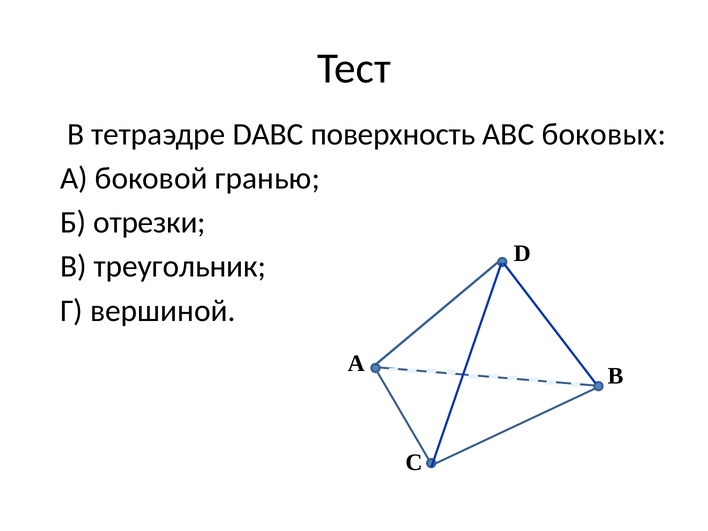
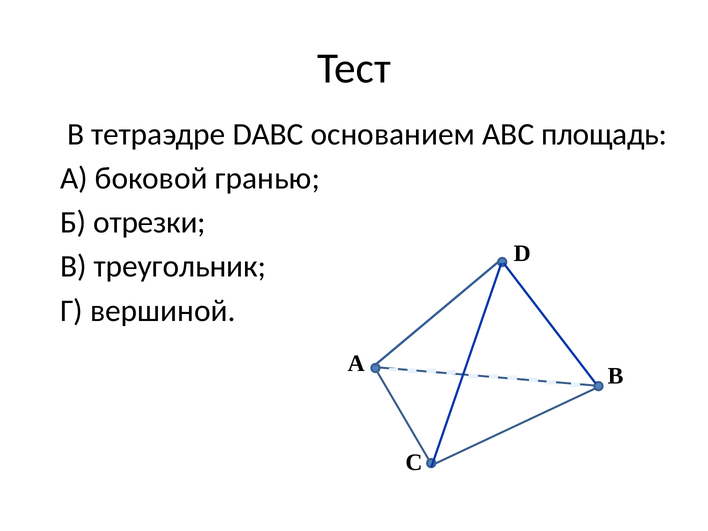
поверхность: поверхность -> основанием
боковых: боковых -> площадь
